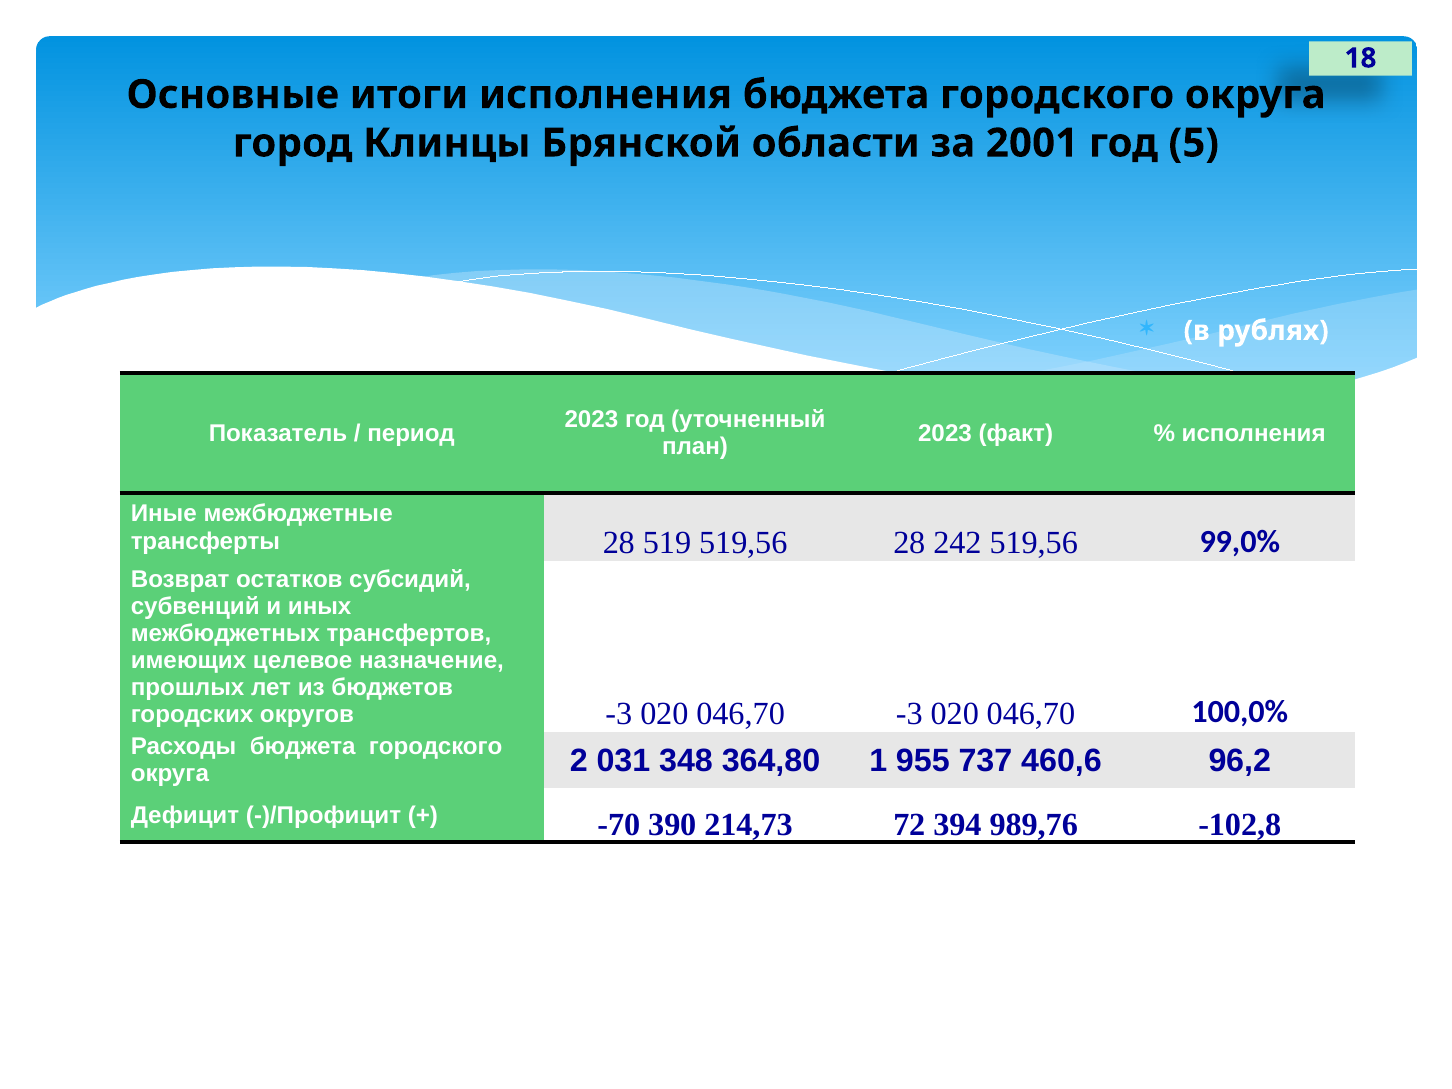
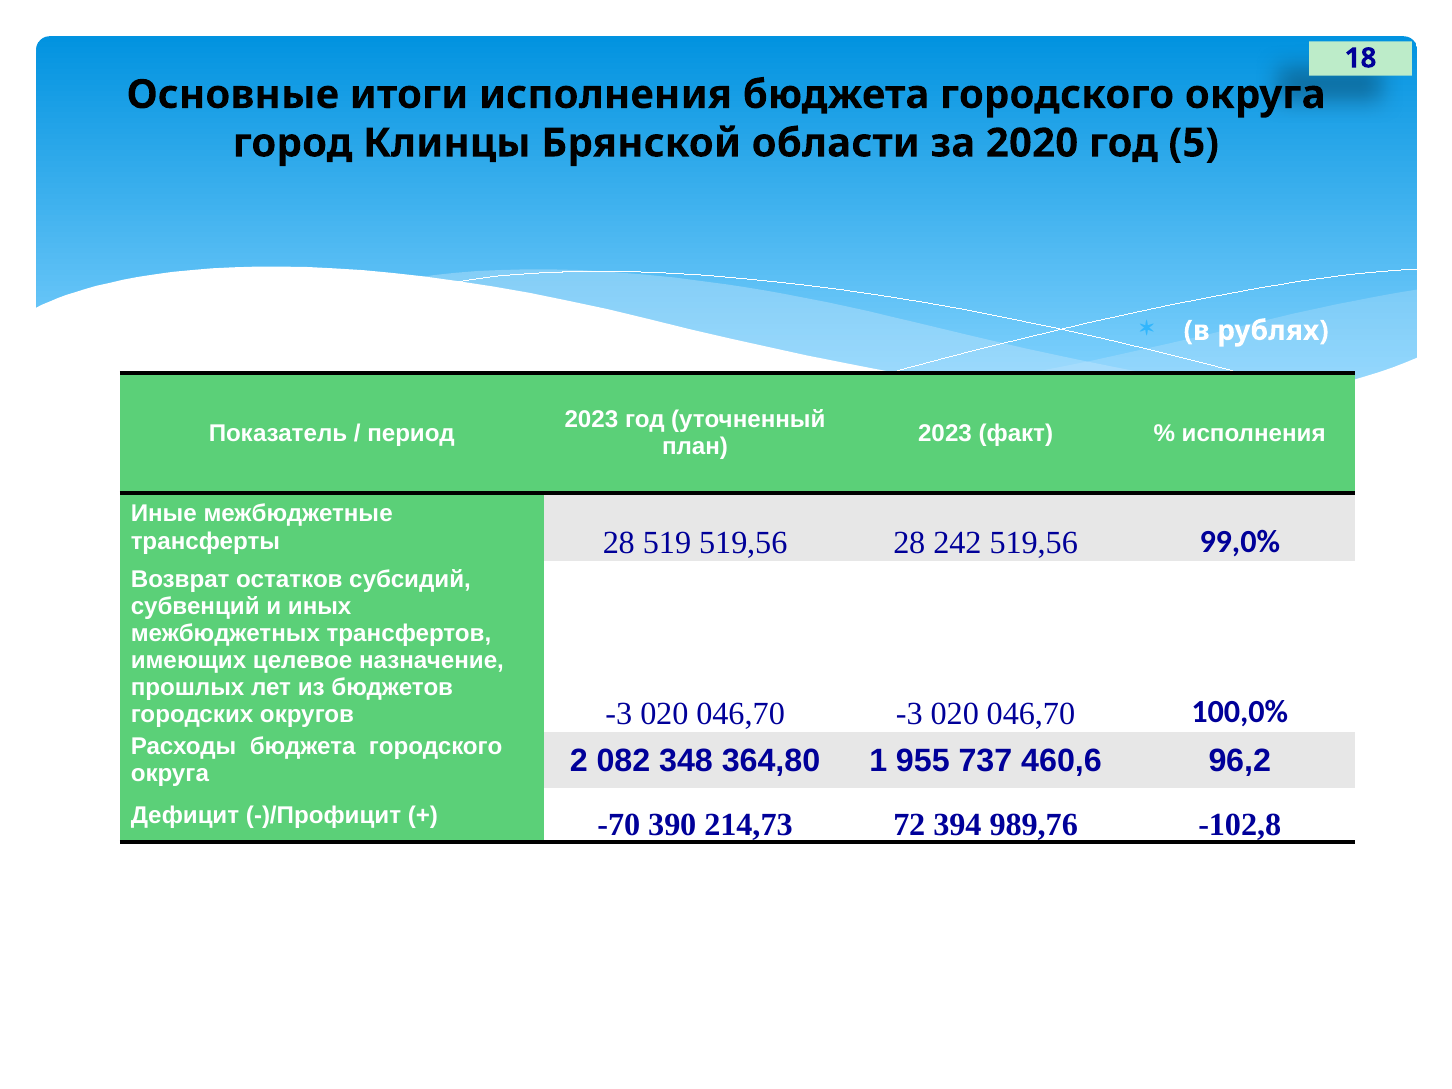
2001: 2001 -> 2020
031: 031 -> 082
